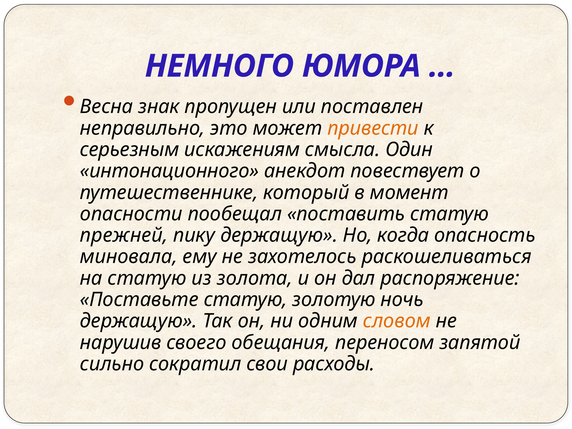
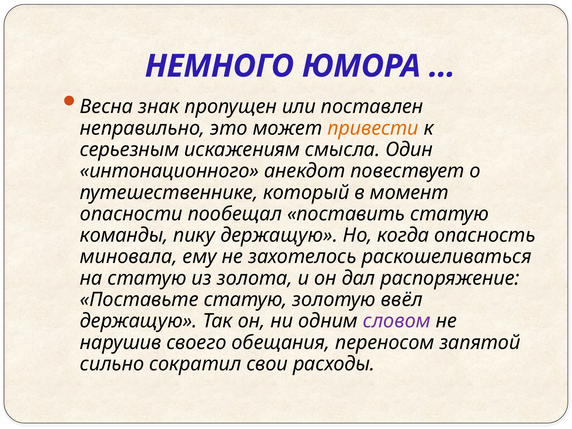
прежней: прежней -> команды
ночь: ночь -> ввёл
словом colour: orange -> purple
